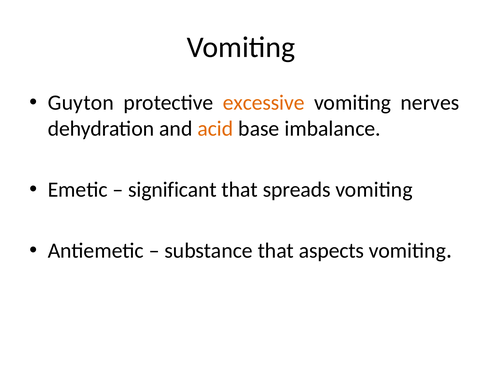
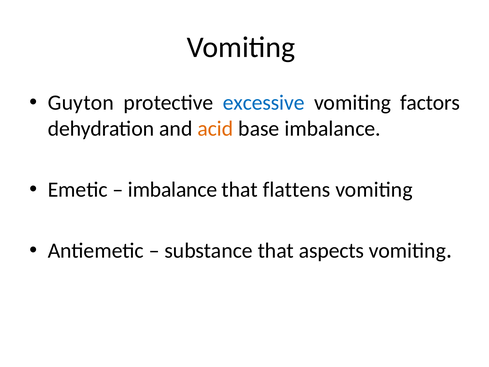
excessive colour: orange -> blue
nerves: nerves -> factors
significant at (173, 190): significant -> imbalance
spreads: spreads -> flattens
